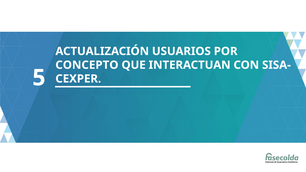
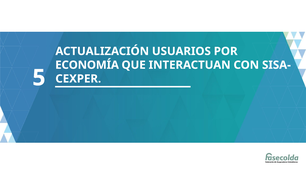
CONCEPTO: CONCEPTO -> ECONOMÍA
